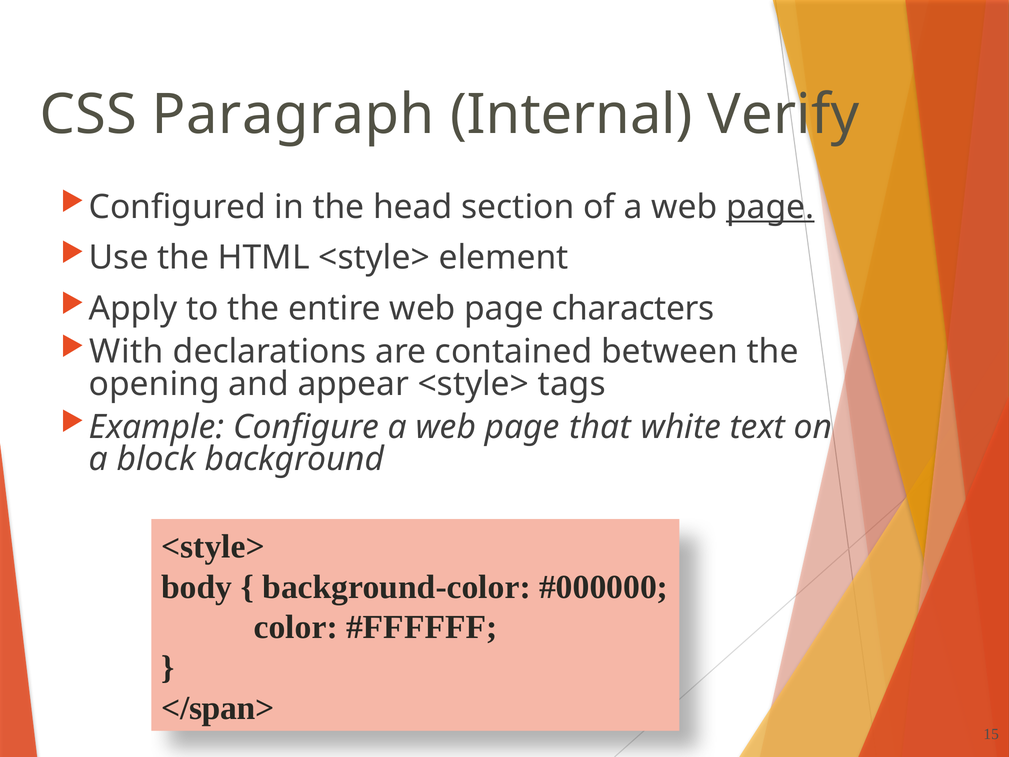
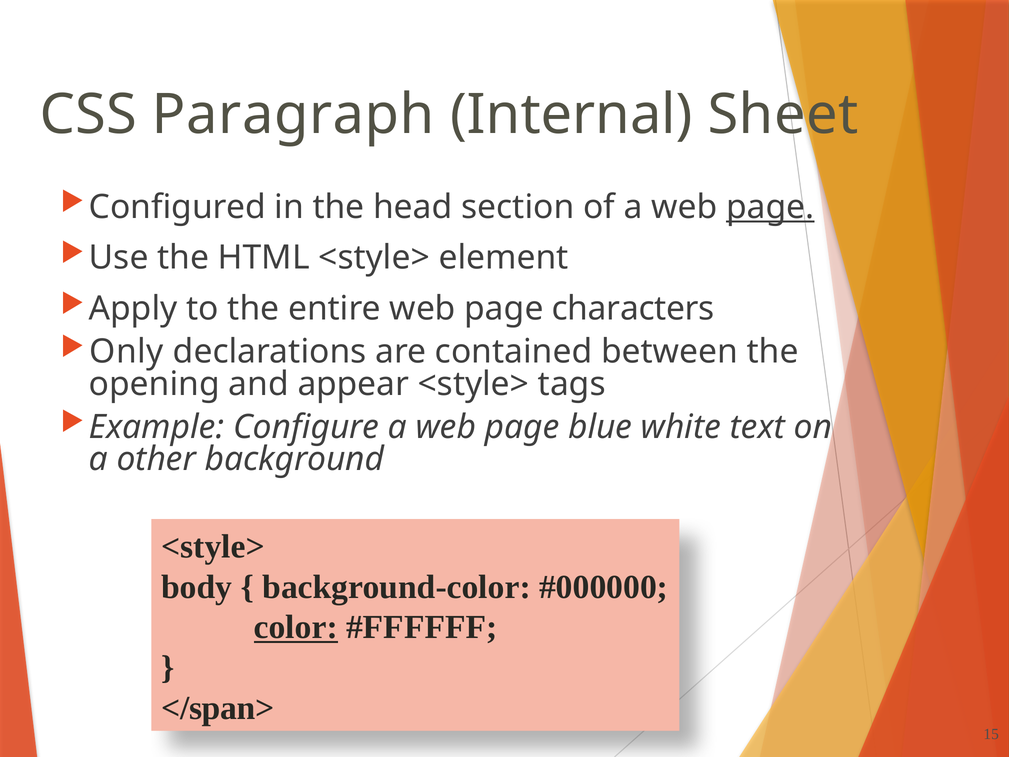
Verify: Verify -> Sheet
With: With -> Only
that: that -> blue
block: block -> other
color underline: none -> present
